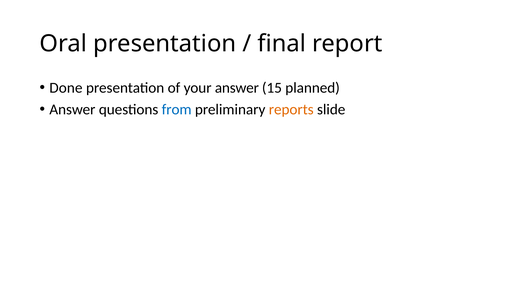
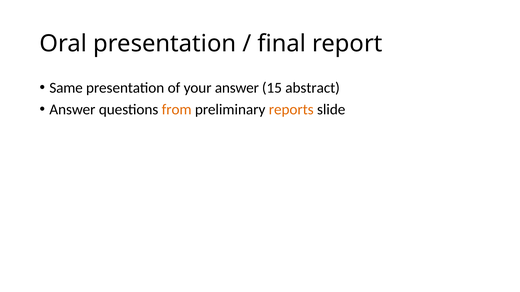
Done: Done -> Same
planned: planned -> abstract
from colour: blue -> orange
